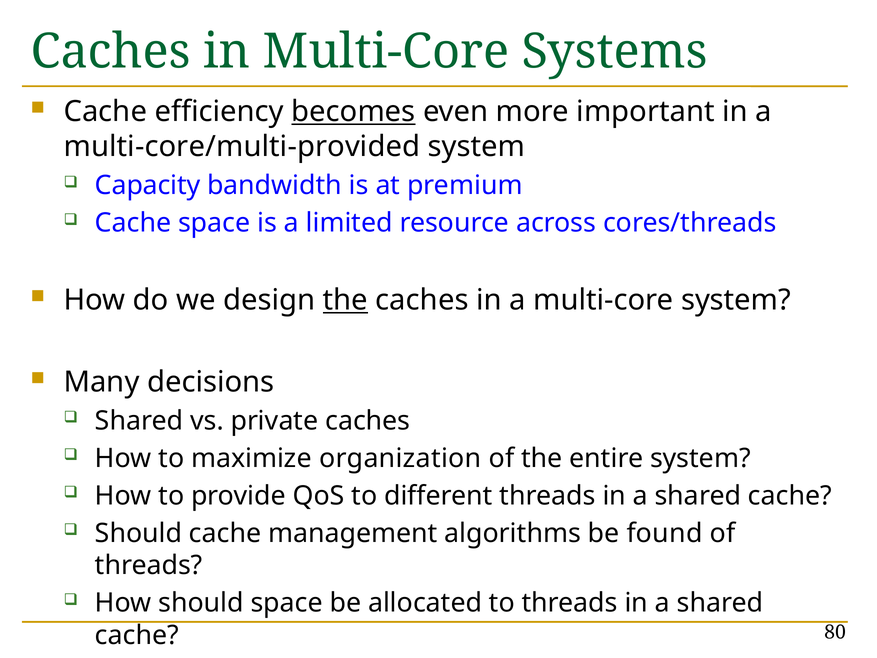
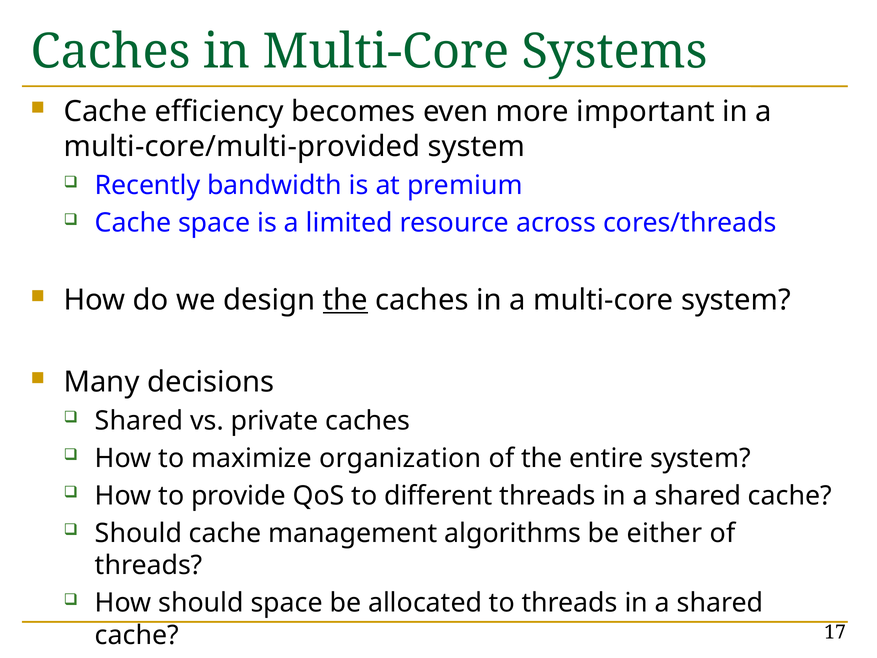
becomes underline: present -> none
Capacity: Capacity -> Recently
found: found -> either
80: 80 -> 17
